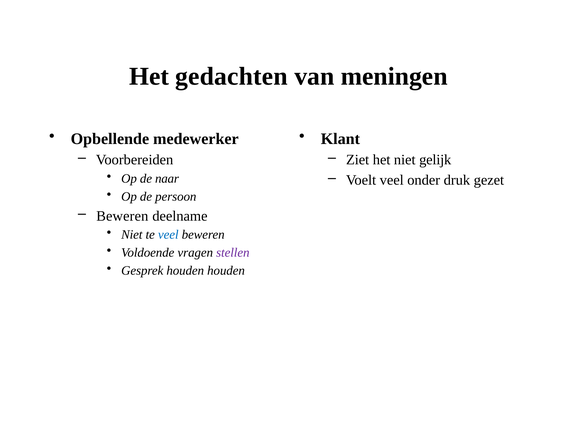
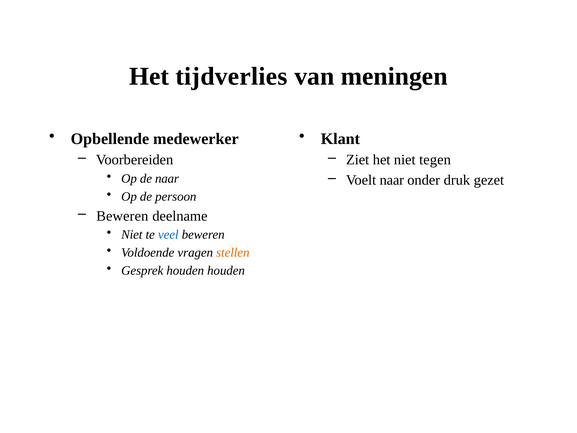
gedachten: gedachten -> tijdverlies
gelijk: gelijk -> tegen
Voelt veel: veel -> naar
stellen colour: purple -> orange
